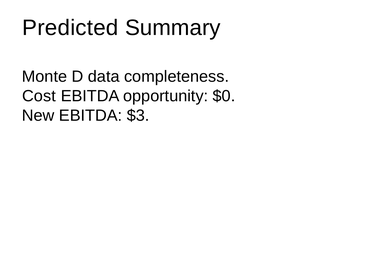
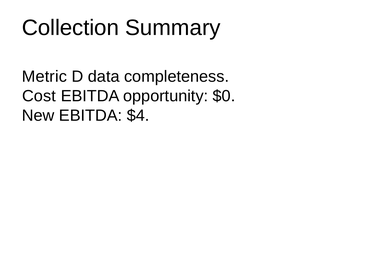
Predicted: Predicted -> Collection
Monte: Monte -> Metric
$3: $3 -> $4
